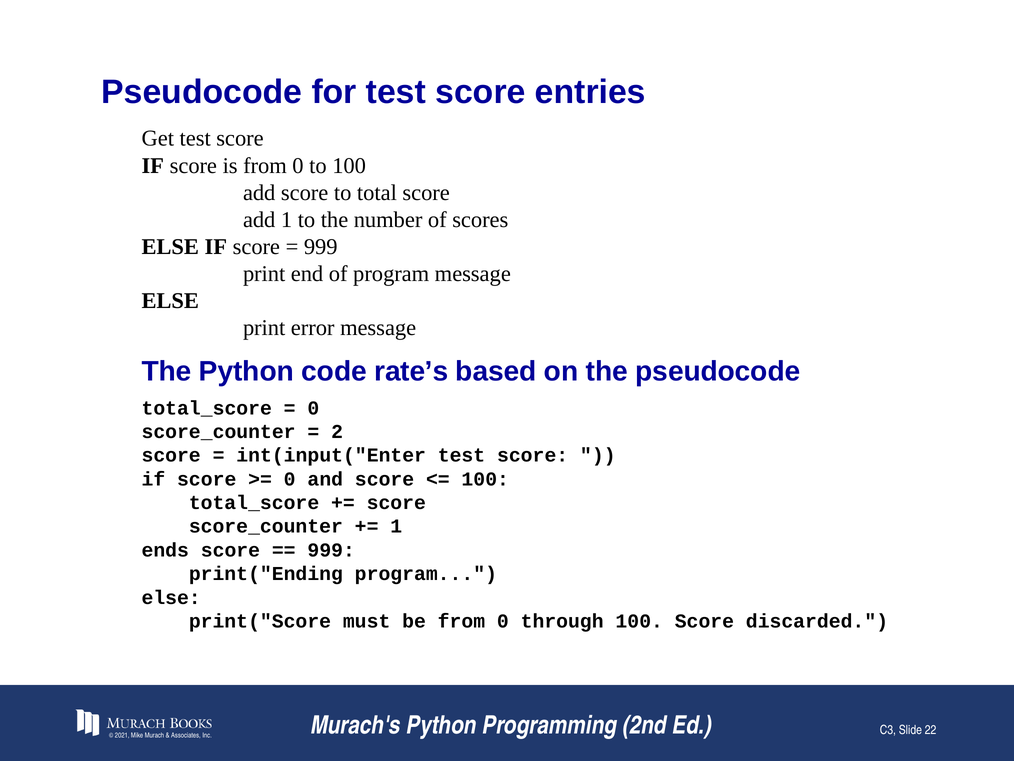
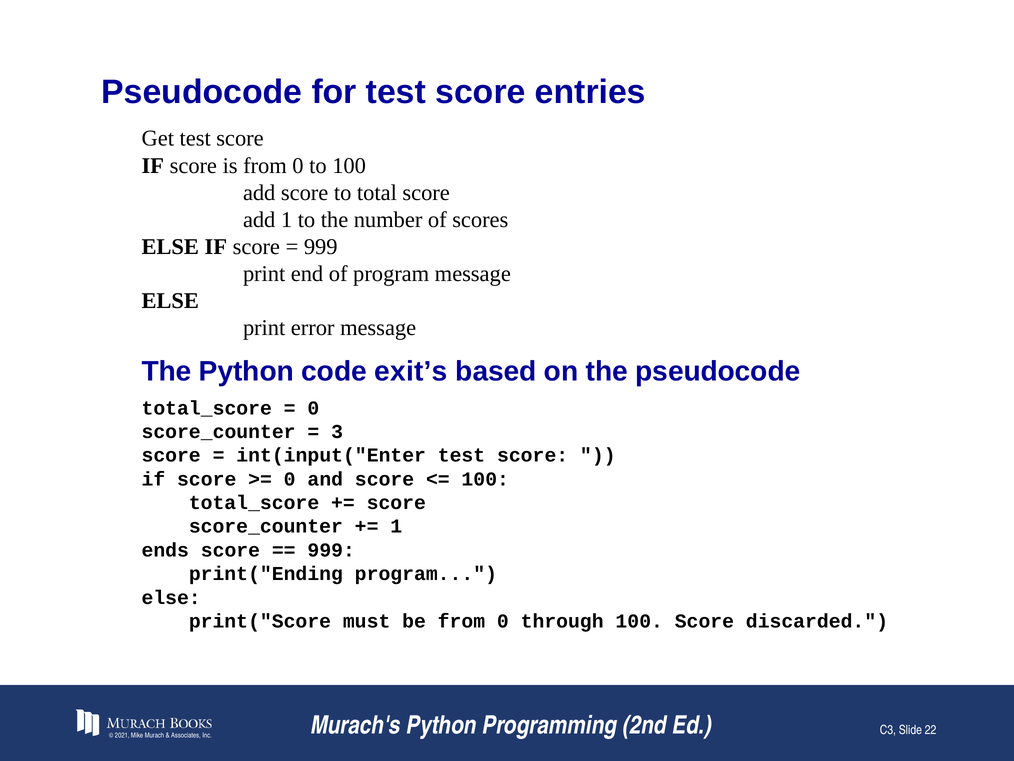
rate’s: rate’s -> exit’s
2: 2 -> 3
